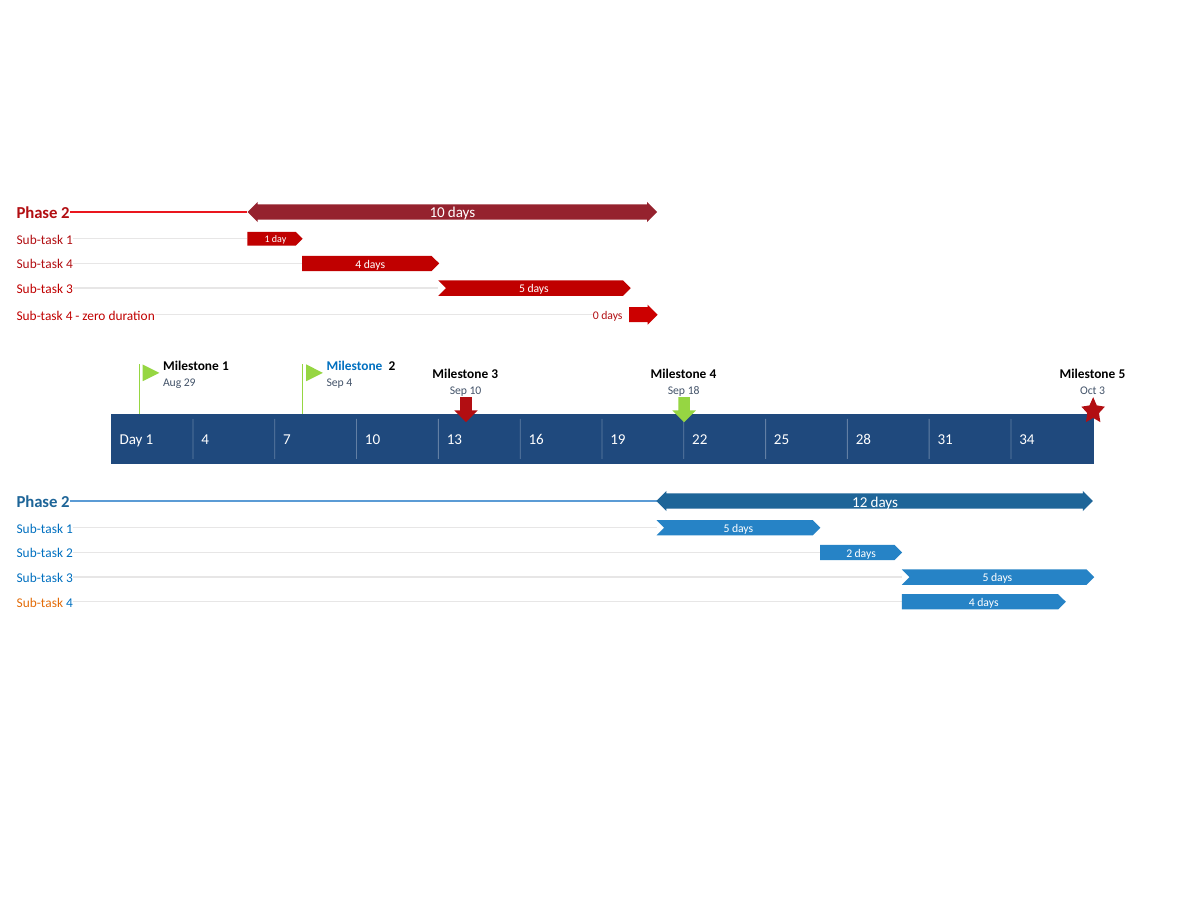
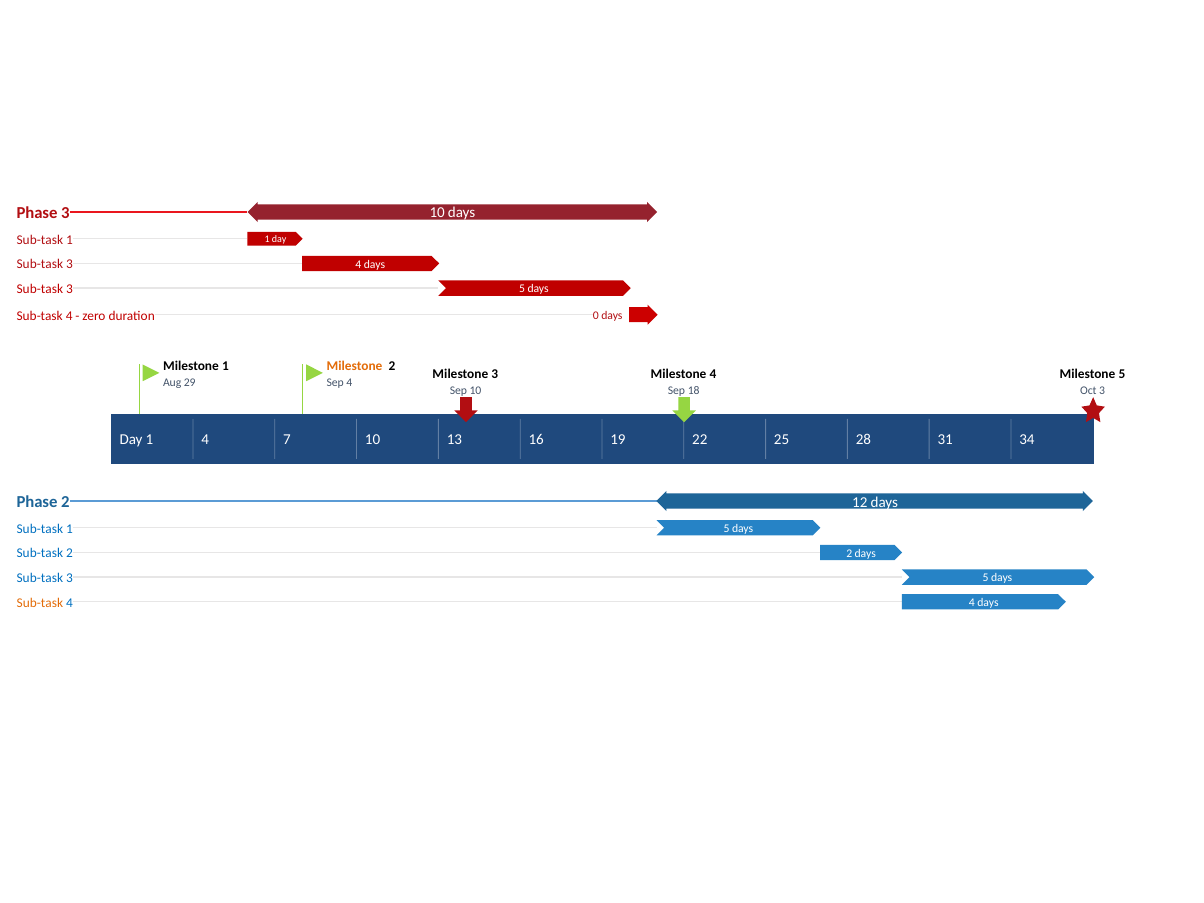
2 at (65, 213): 2 -> 3
4 at (70, 264): 4 -> 3
Milestone at (355, 366) colour: blue -> orange
